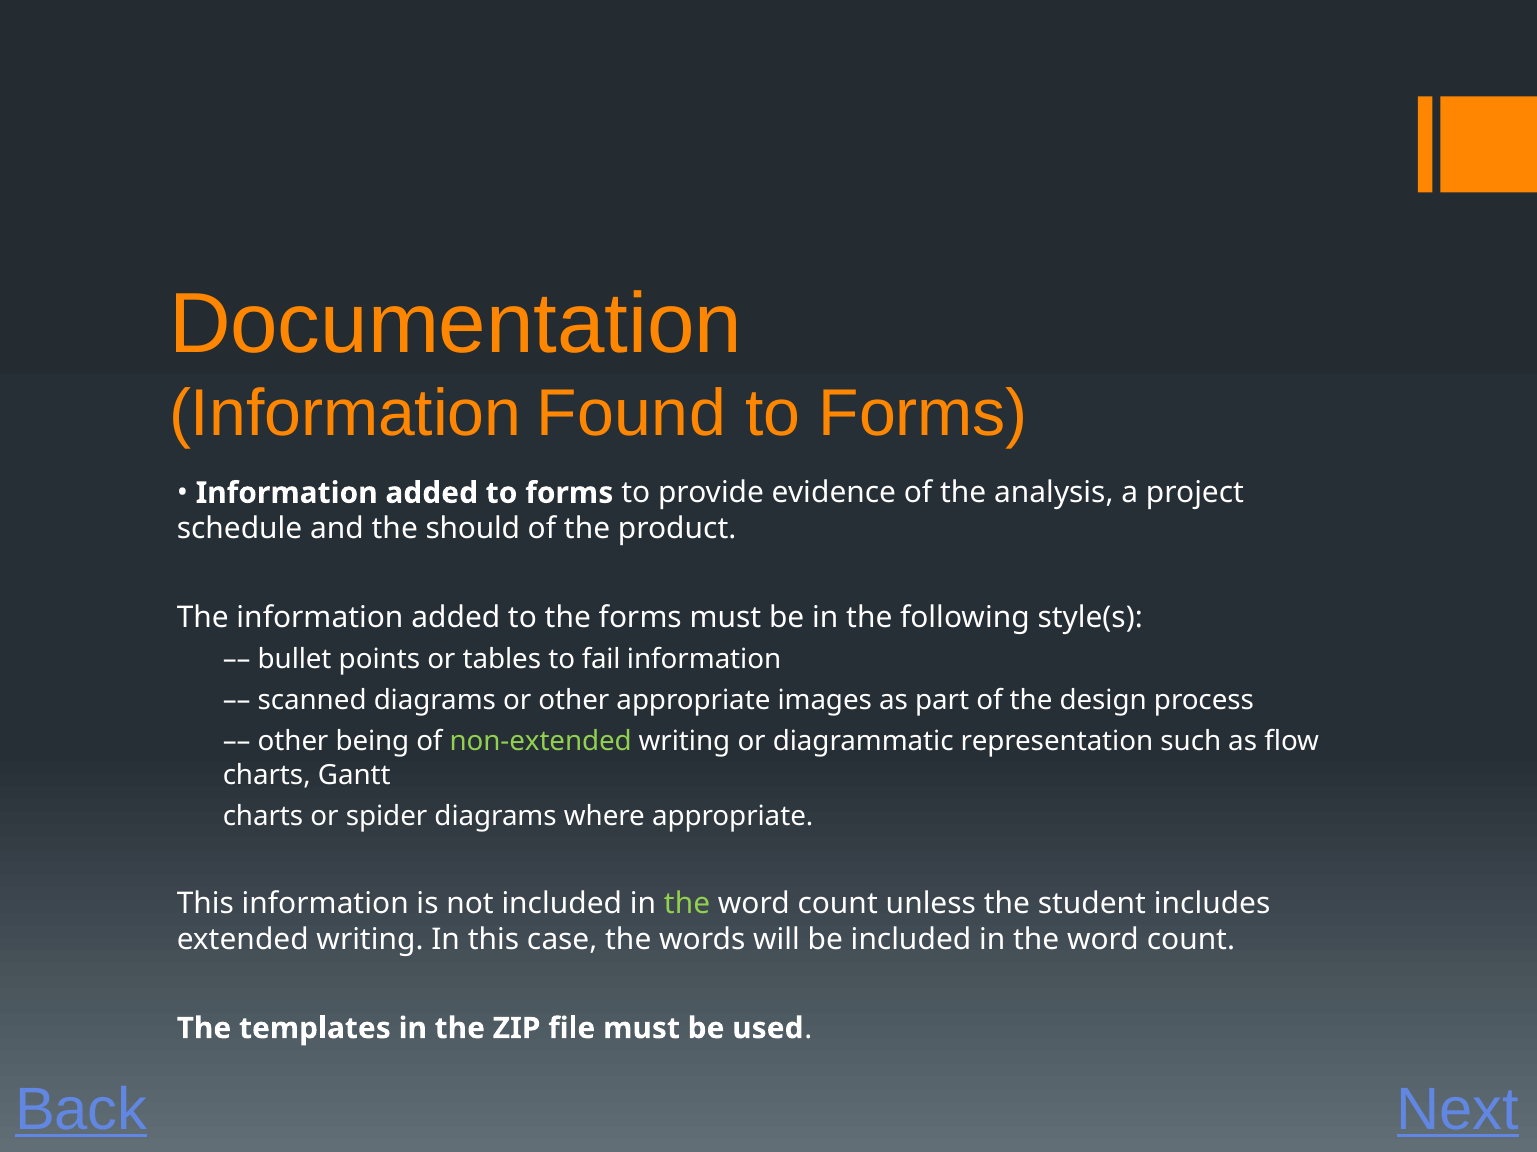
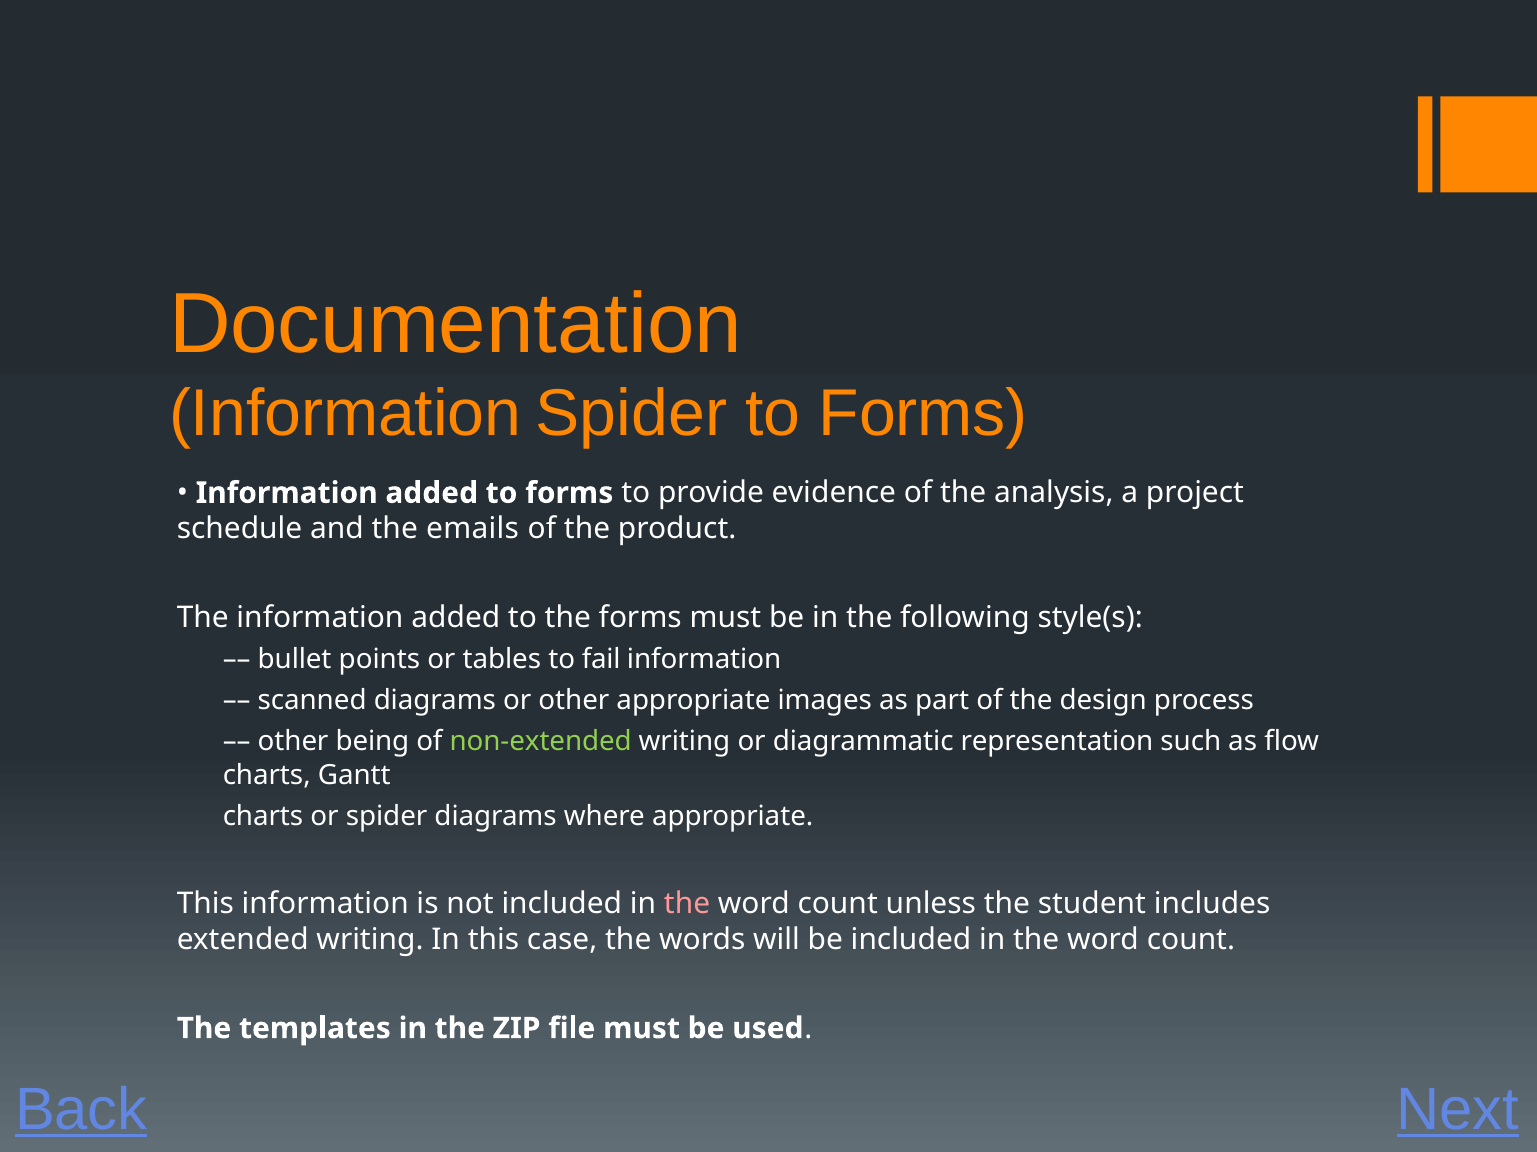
Information Found: Found -> Spider
should: should -> emails
the at (687, 904) colour: light green -> pink
